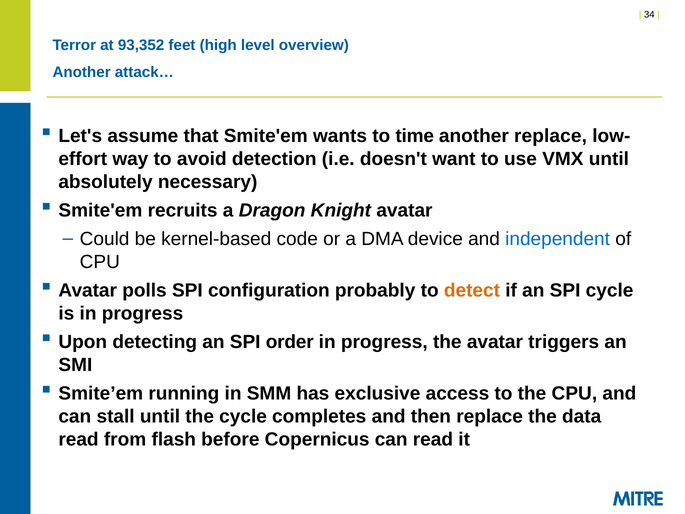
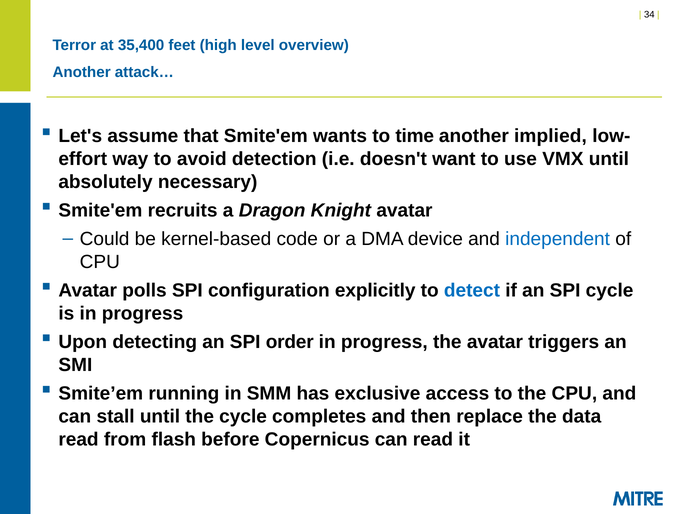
93,352: 93,352 -> 35,400
another replace: replace -> implied
probably: probably -> explicitly
detect colour: orange -> blue
